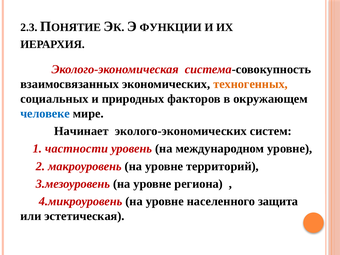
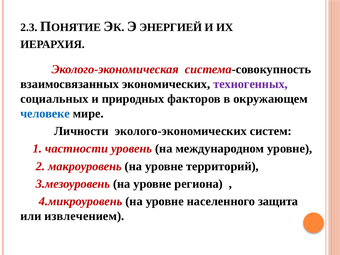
ФУНКЦИИ: ФУНКЦИИ -> ЭНЕРГИЕЙ
техногенных colour: orange -> purple
Начинает: Начинает -> Личности
эстетическая: эстетическая -> извлечением
